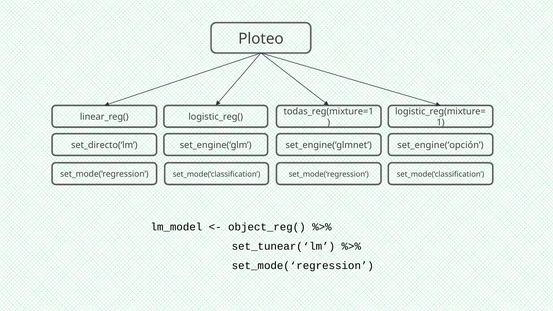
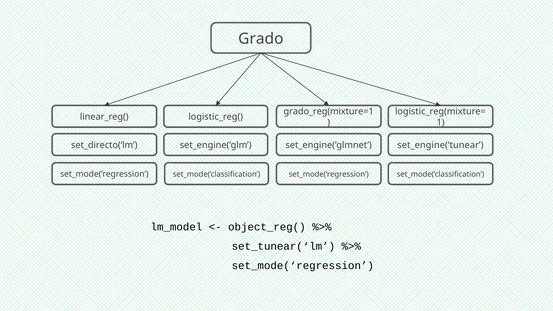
Ploteo: Ploteo -> Grado
todas_reg(mixture=1: todas_reg(mixture=1 -> grado_reg(mixture=1
set_engine(‘opción: set_engine(‘opción -> set_engine(‘tunear
